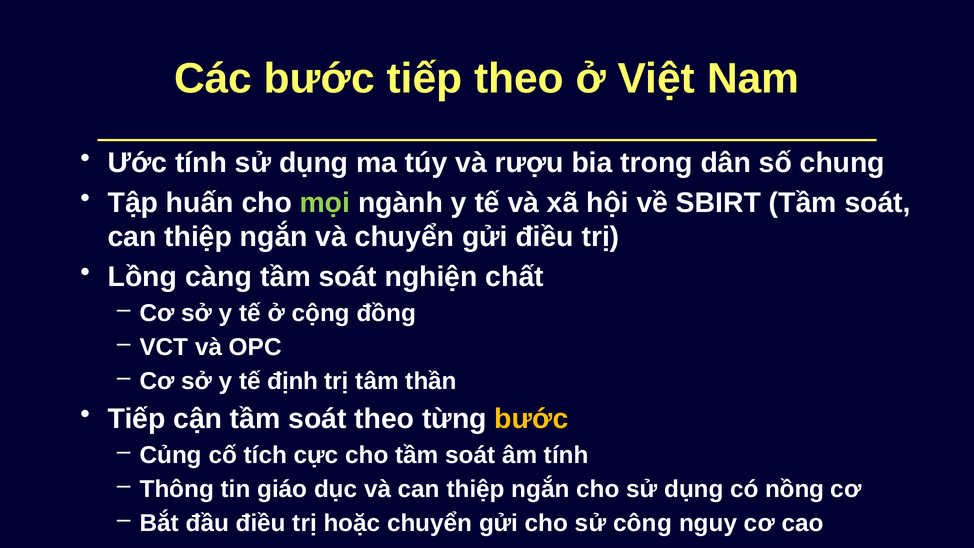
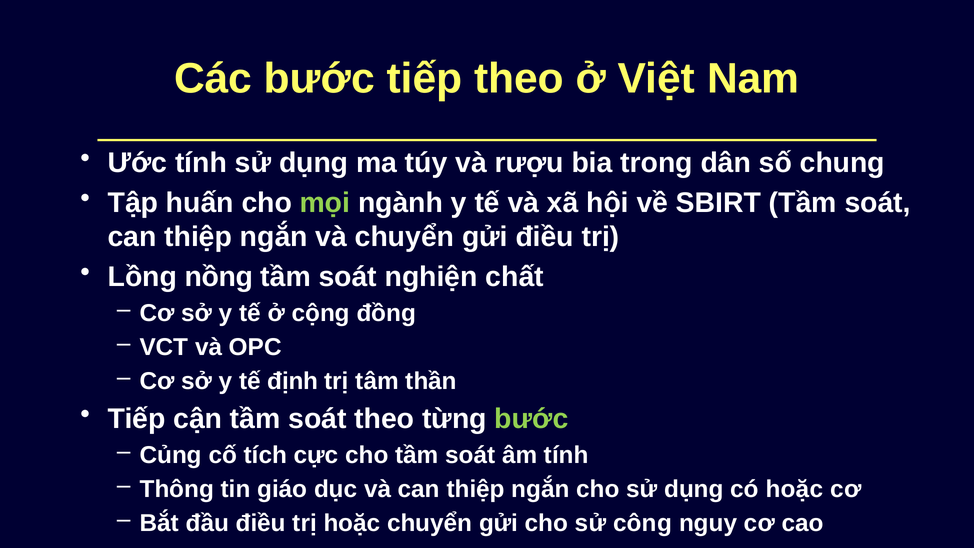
càng: càng -> nồng
bước at (531, 419) colour: yellow -> light green
có nồng: nồng -> hoặc
